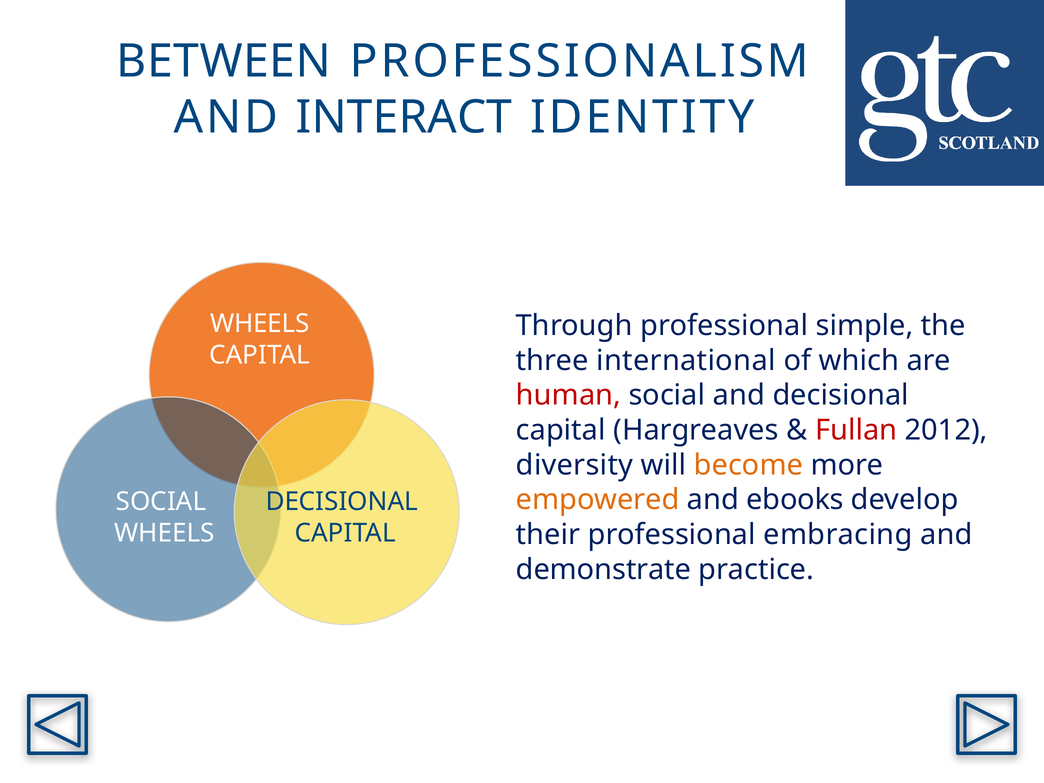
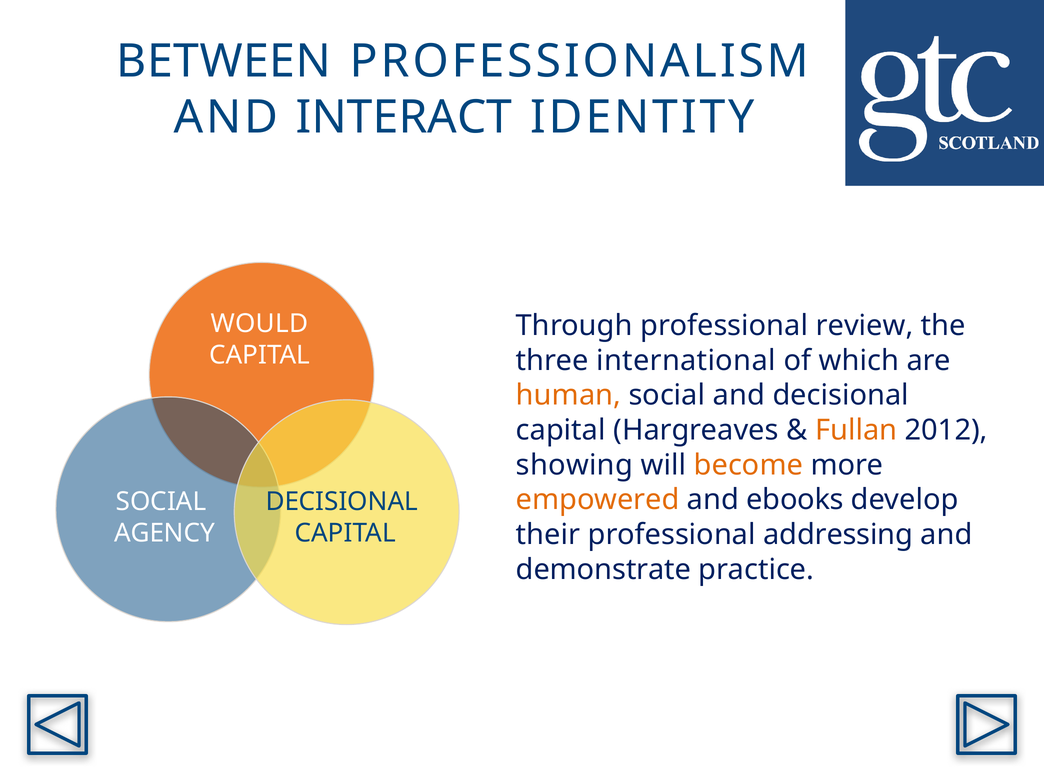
WHEELS at (260, 324): WHEELS -> WOULD
simple: simple -> review
human colour: red -> orange
Fullan colour: red -> orange
diversity: diversity -> showing
WHEELS at (164, 533): WHEELS -> AGENCY
embracing: embracing -> addressing
